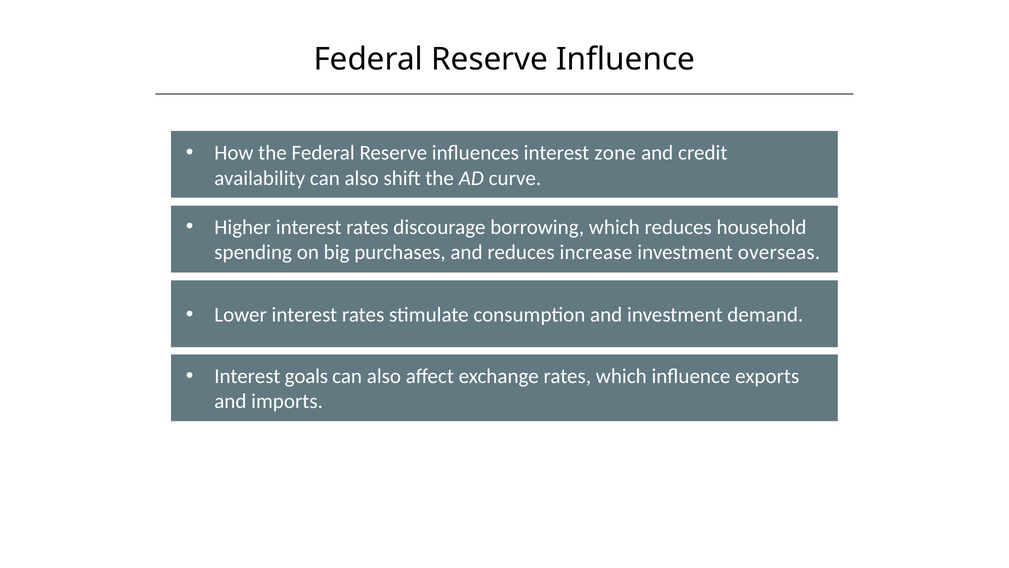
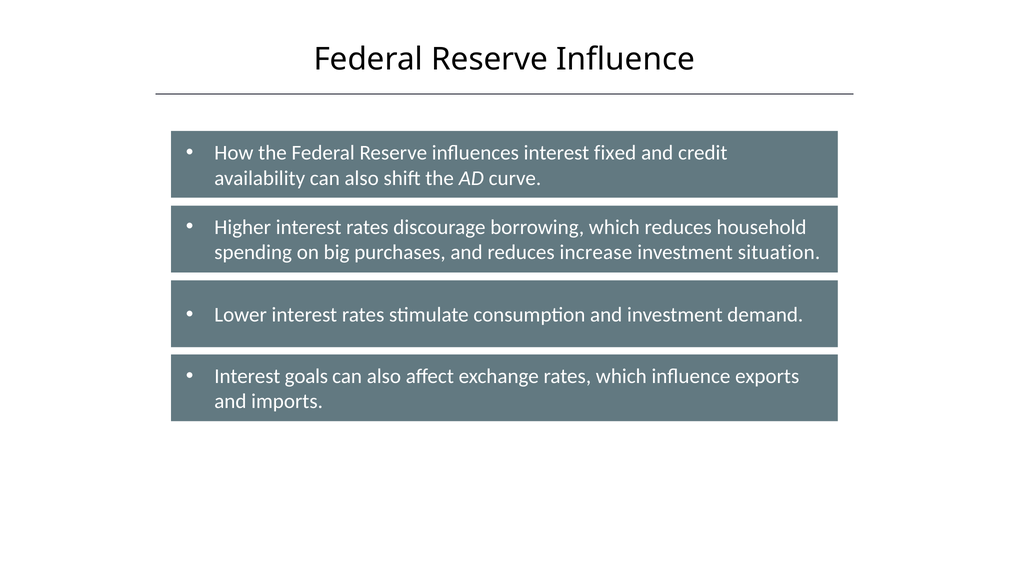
zone: zone -> fixed
overseas: overseas -> situation
